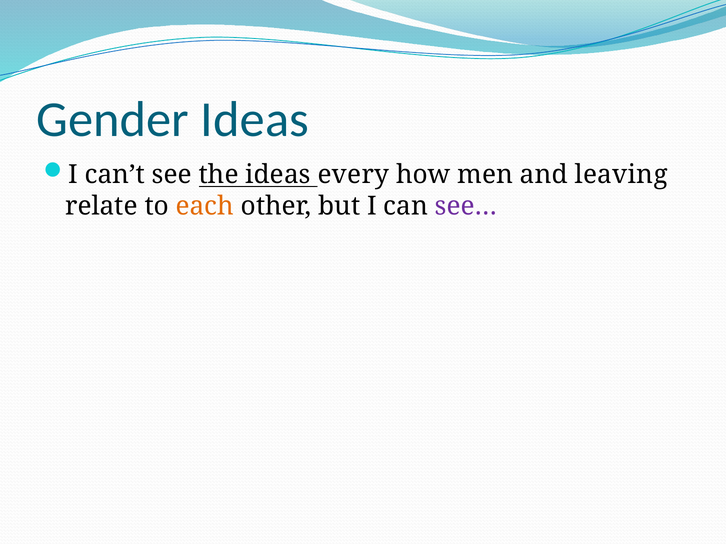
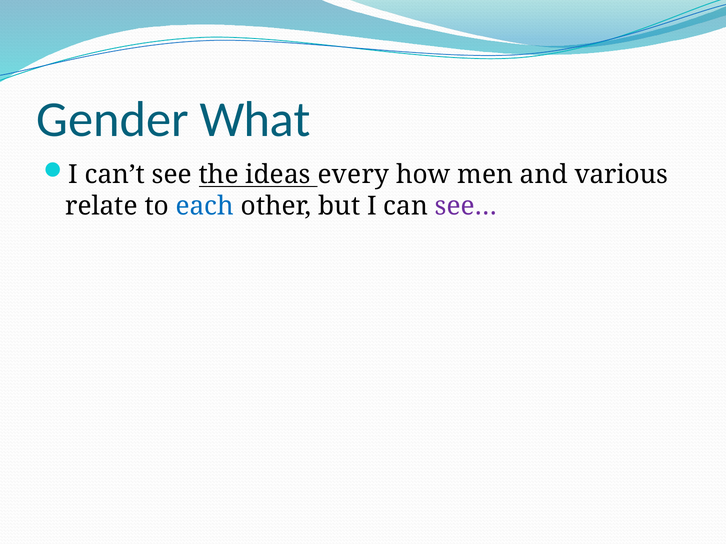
Gender Ideas: Ideas -> What
leaving: leaving -> various
each colour: orange -> blue
